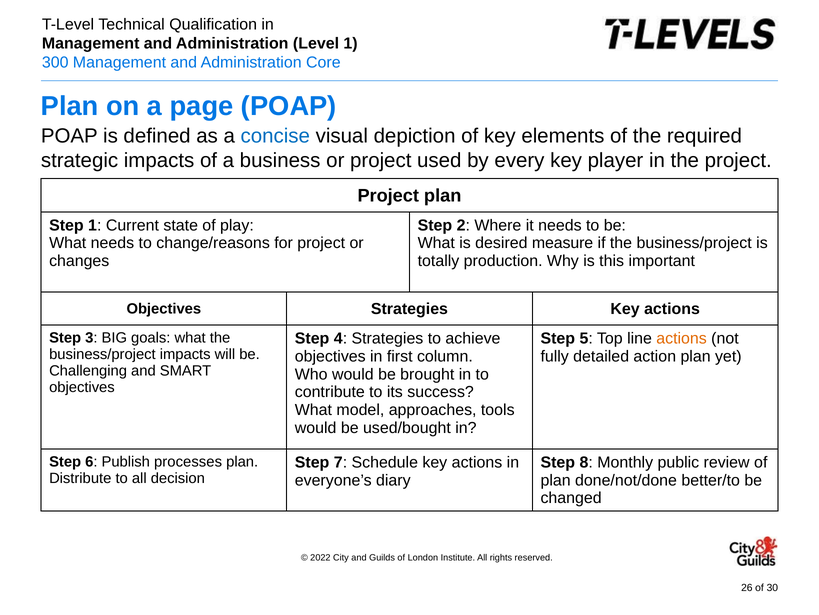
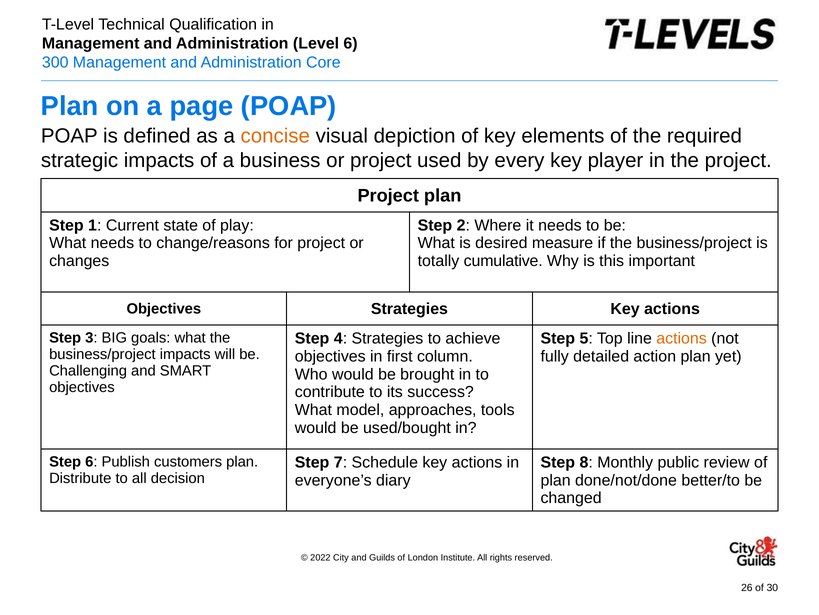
1 at (351, 43): 1 -> 6
concise colour: blue -> orange
production: production -> cumulative
processes: processes -> customers
